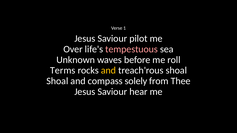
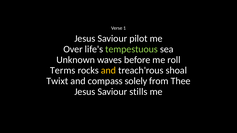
tempestuous colour: pink -> light green
Shoal at (57, 81): Shoal -> Twixt
hear: hear -> stills
